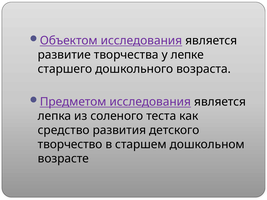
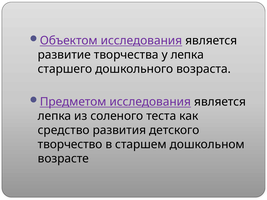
у лепке: лепке -> лепка
